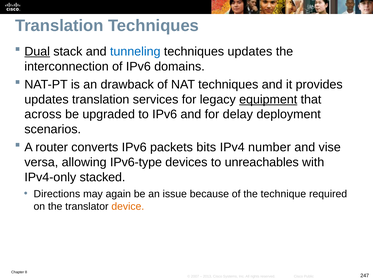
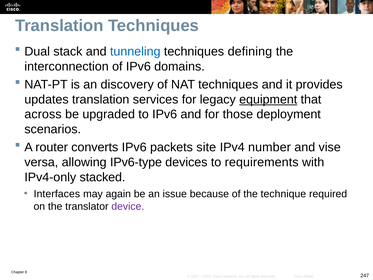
Dual underline: present -> none
techniques updates: updates -> defining
drawback: drawback -> discovery
delay: delay -> those
bits: bits -> site
unreachables: unreachables -> requirements
Directions: Directions -> Interfaces
device colour: orange -> purple
